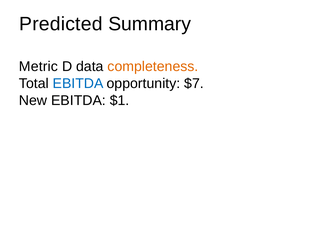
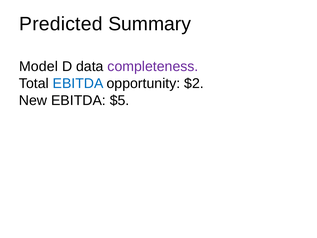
Metric: Metric -> Model
completeness colour: orange -> purple
$7: $7 -> $2
$1: $1 -> $5
